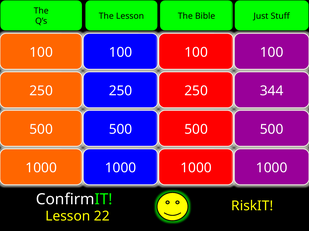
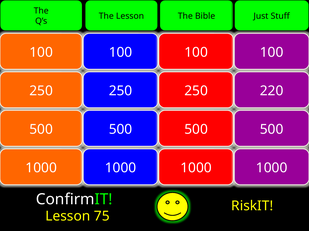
344: 344 -> 220
22: 22 -> 75
